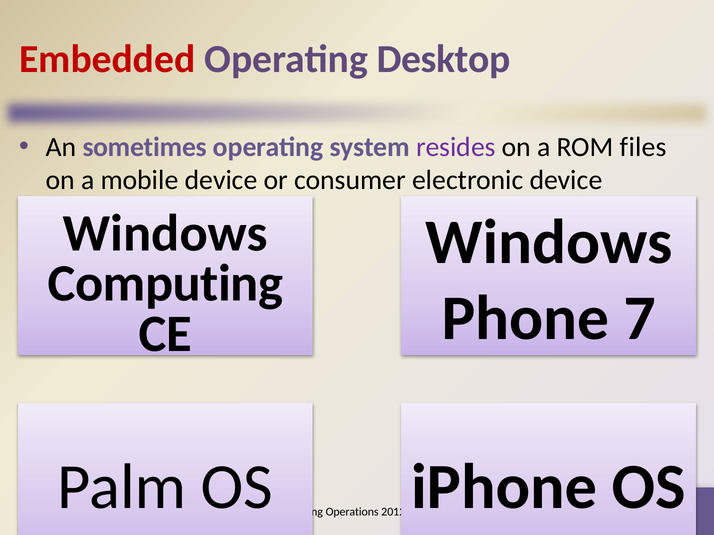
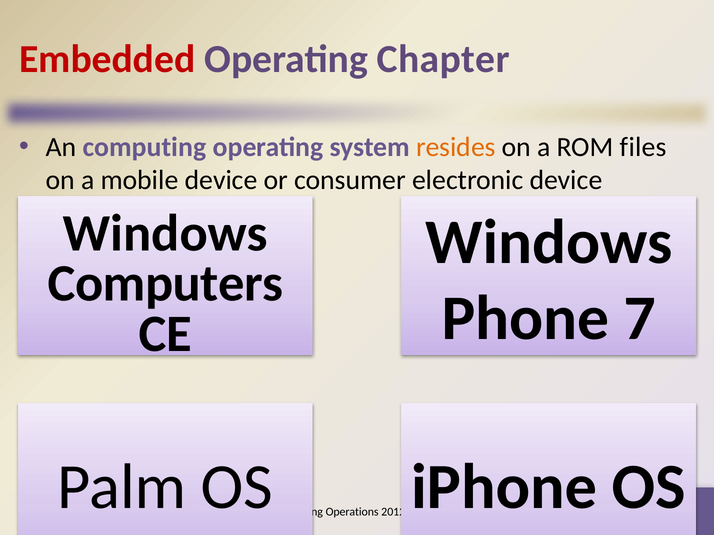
Operating Desktop: Desktop -> Chapter
sometimes: sometimes -> computing
resides colour: purple -> orange
Computing: Computing -> Computers
